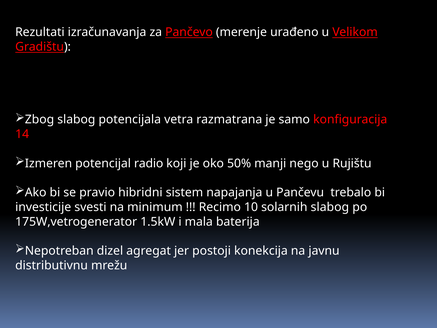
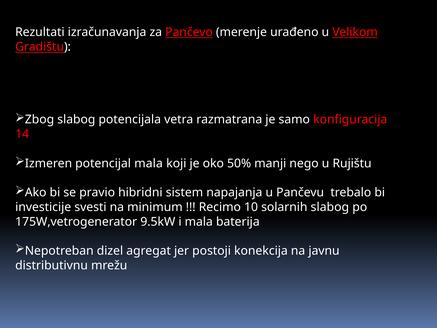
potencijal radio: radio -> mala
1.5kW: 1.5kW -> 9.5kW
